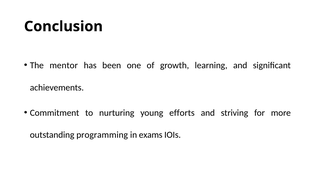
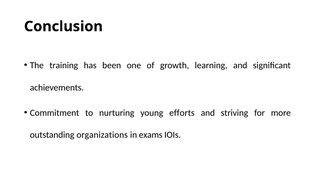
mentor: mentor -> training
programming: programming -> organizations
